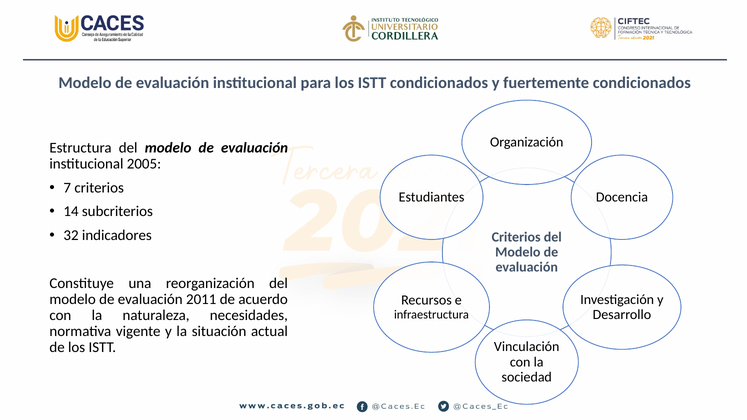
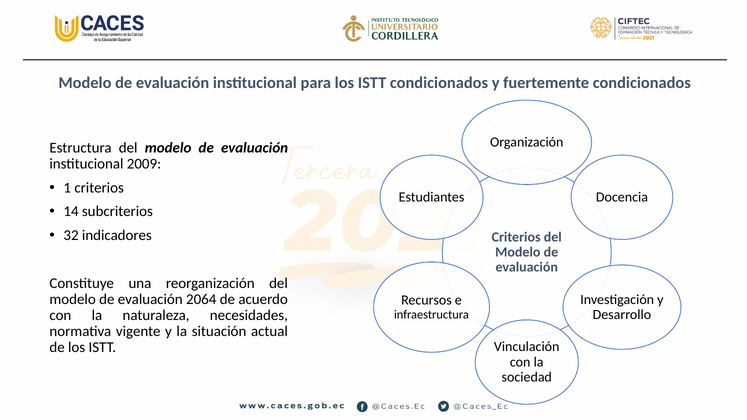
2005: 2005 -> 2009
7: 7 -> 1
2011: 2011 -> 2064
